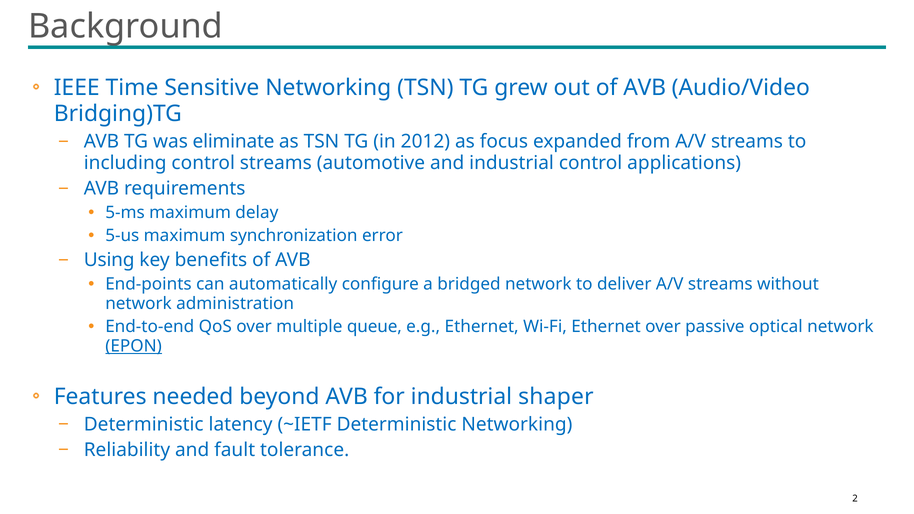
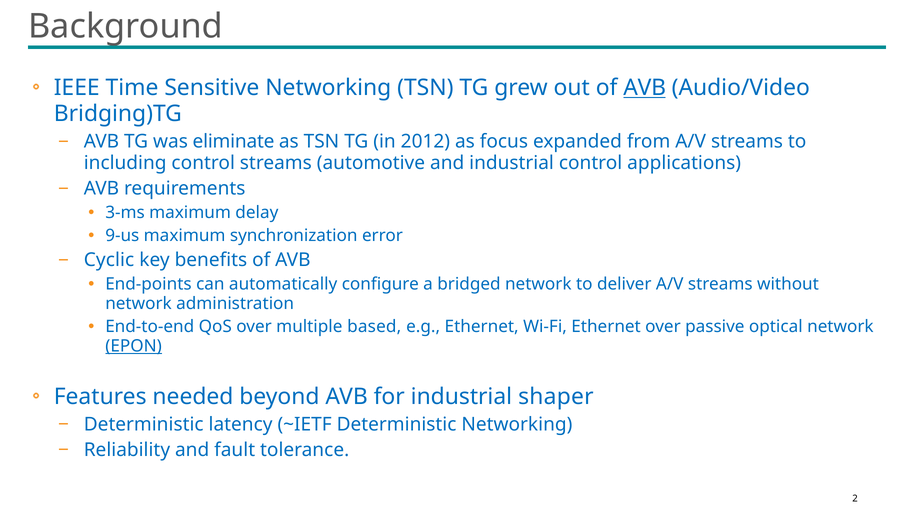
AVB at (645, 88) underline: none -> present
5-ms: 5-ms -> 3-ms
5-us: 5-us -> 9-us
Using: Using -> Cyclic
queue: queue -> based
